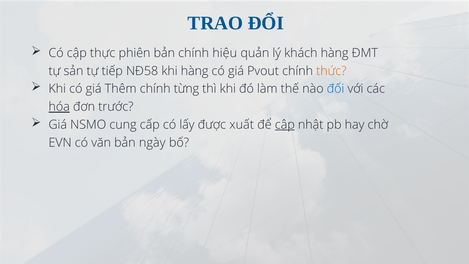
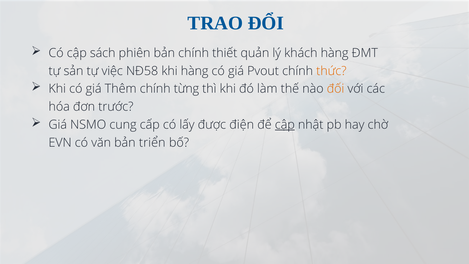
thực: thực -> sách
hiệu: hiệu -> thiết
tiếp: tiếp -> việc
đối colour: blue -> orange
hóa underline: present -> none
xuất: xuất -> điện
ngày: ngày -> triển
